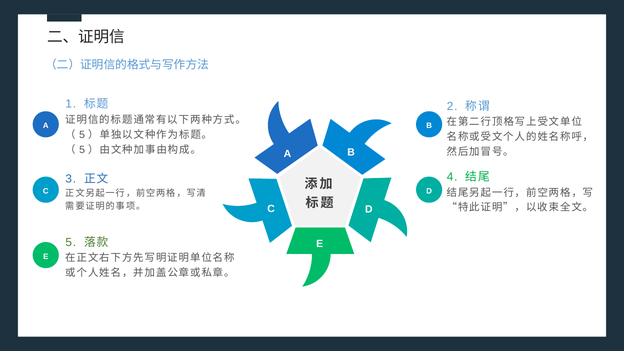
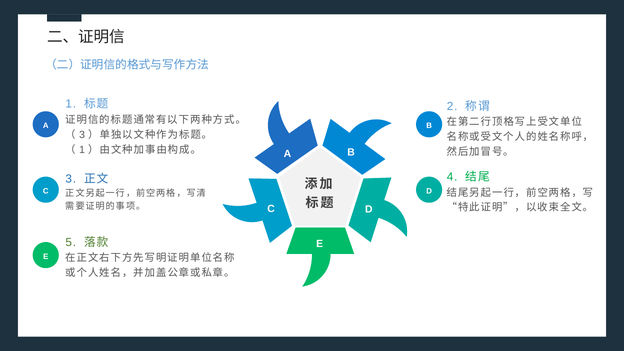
5 at (82, 135): 5 -> 3
5 at (82, 150): 5 -> 1
